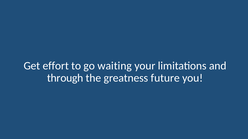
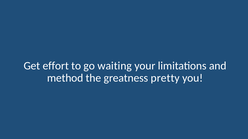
through: through -> method
future: future -> pretty
